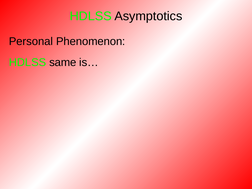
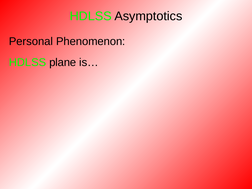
same: same -> plane
